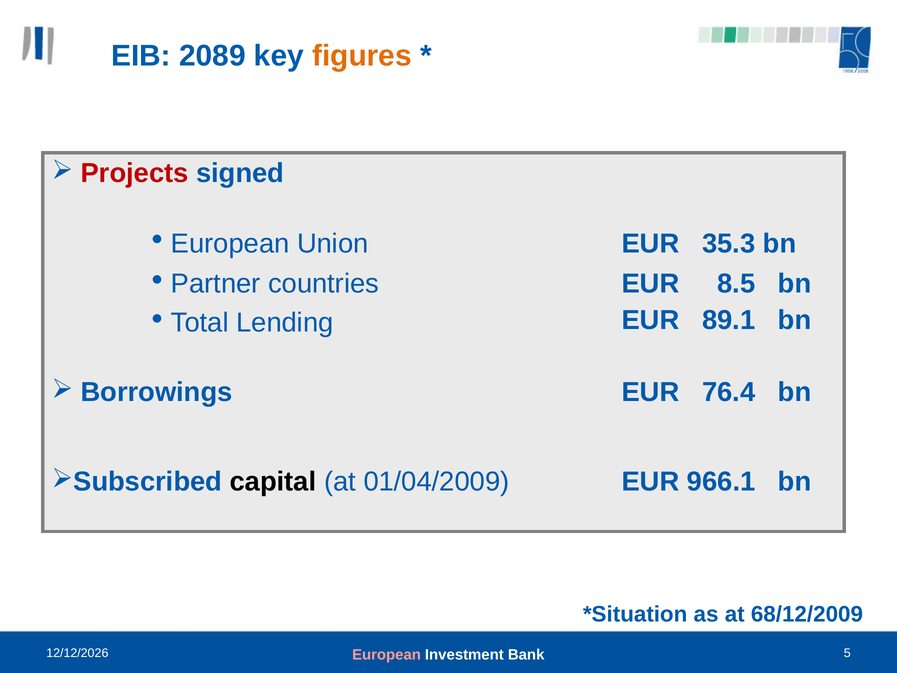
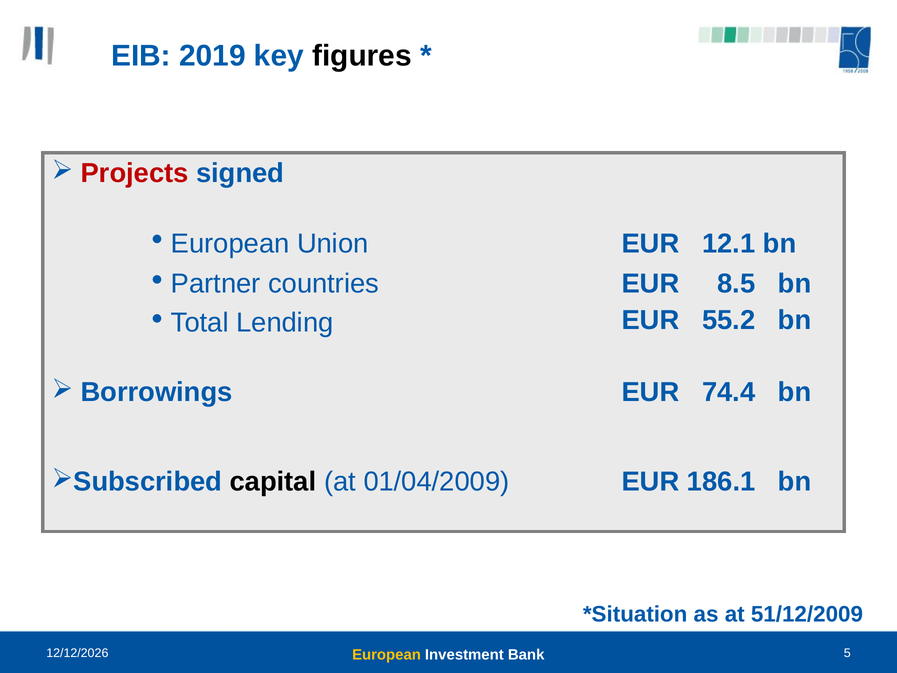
2089: 2089 -> 2019
figures colour: orange -> black
35.3: 35.3 -> 12.1
89.1: 89.1 -> 55.2
76.4: 76.4 -> 74.4
966.1: 966.1 -> 186.1
68/12/2009: 68/12/2009 -> 51/12/2009
European at (387, 655) colour: pink -> yellow
